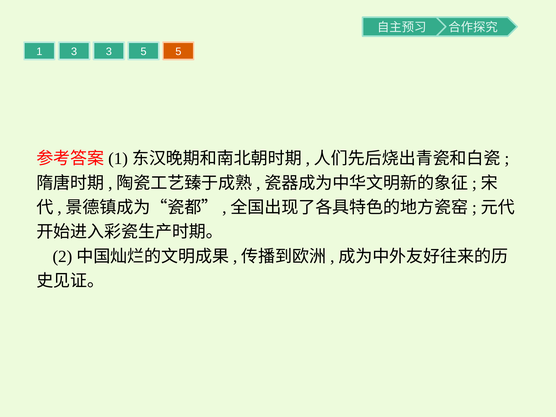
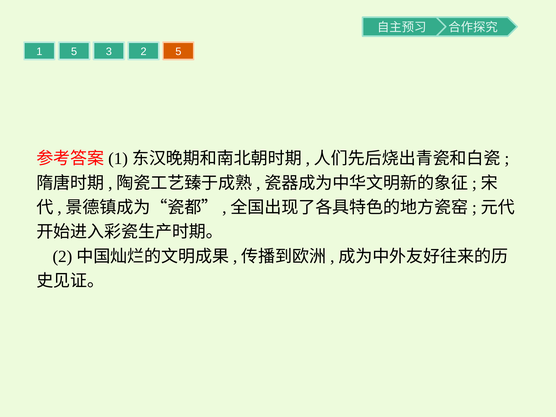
1 3: 3 -> 5
3 5: 5 -> 2
